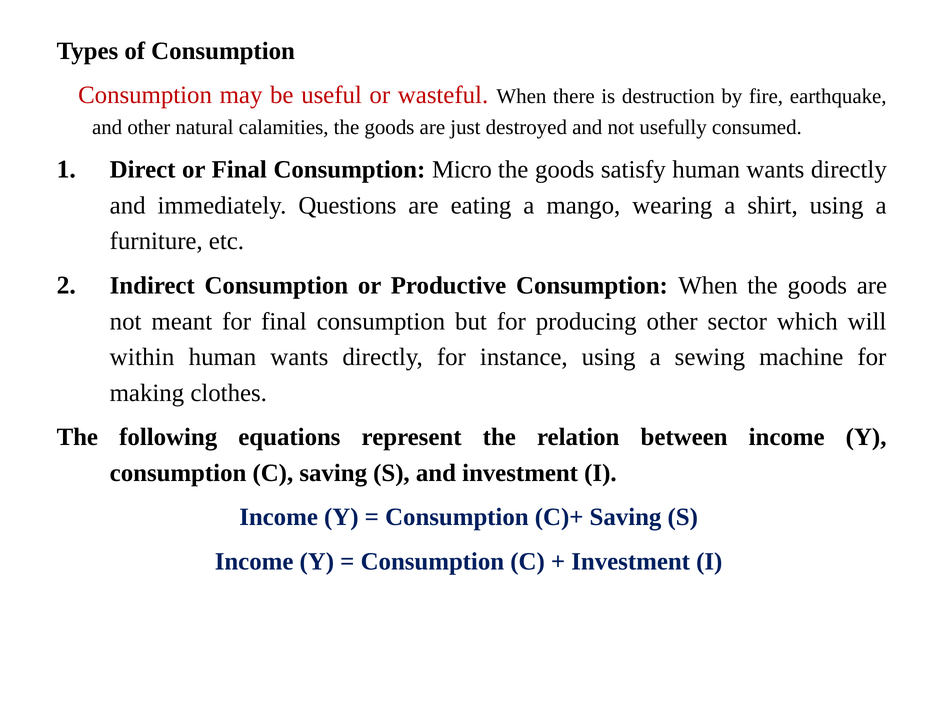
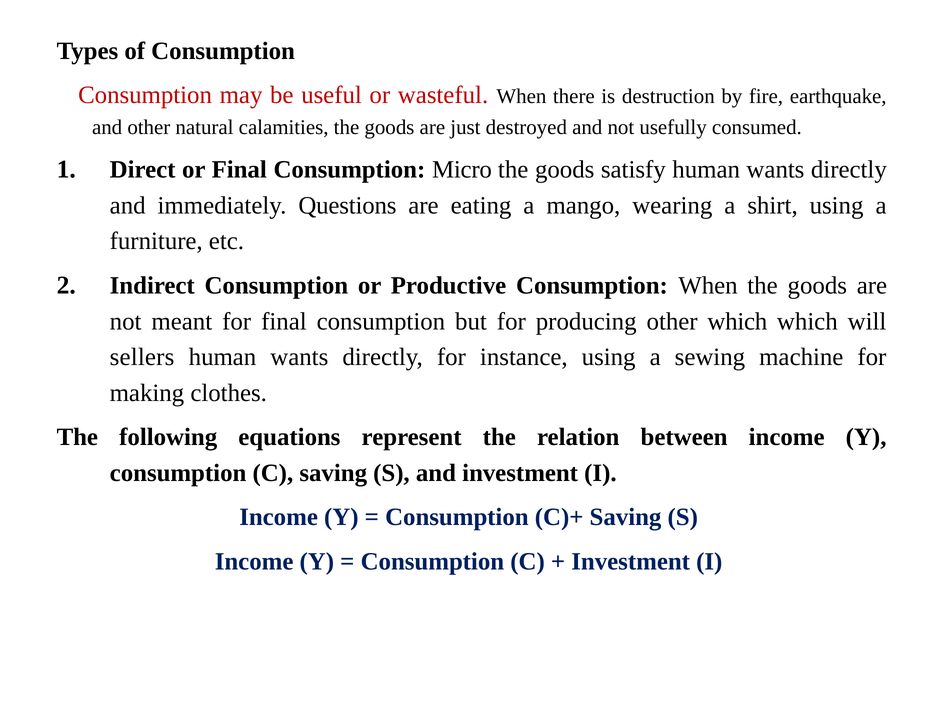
other sector: sector -> which
within: within -> sellers
